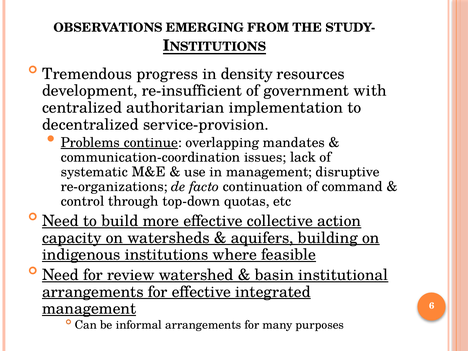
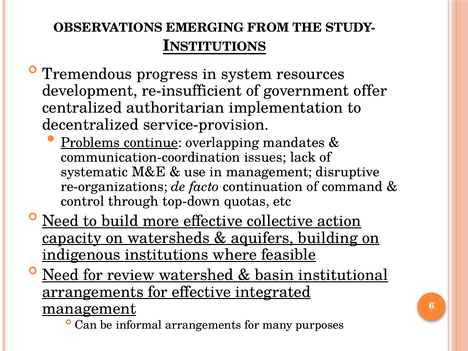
density: density -> system
with: with -> offer
